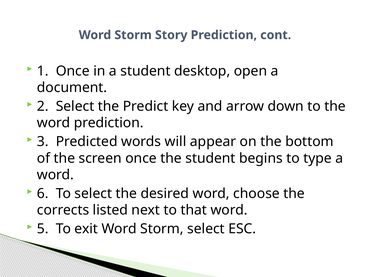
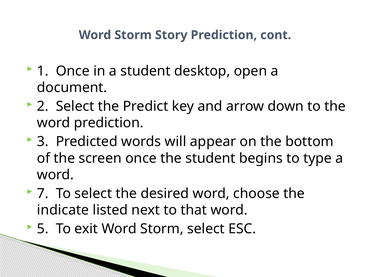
6: 6 -> 7
corrects: corrects -> indicate
